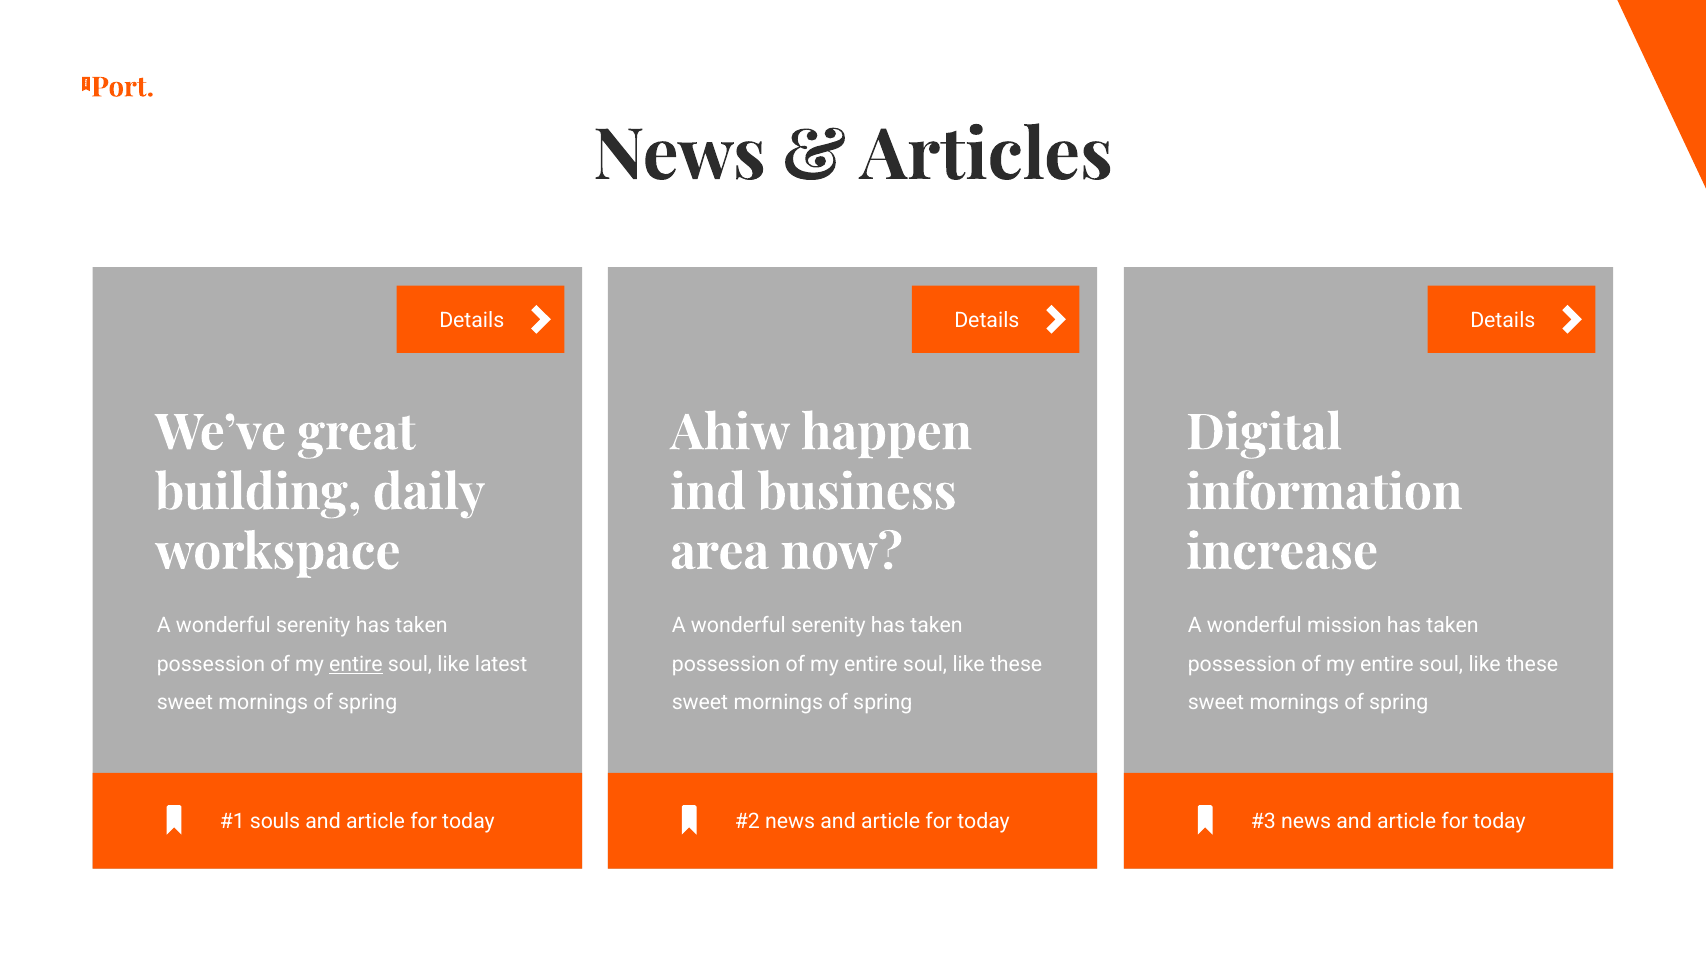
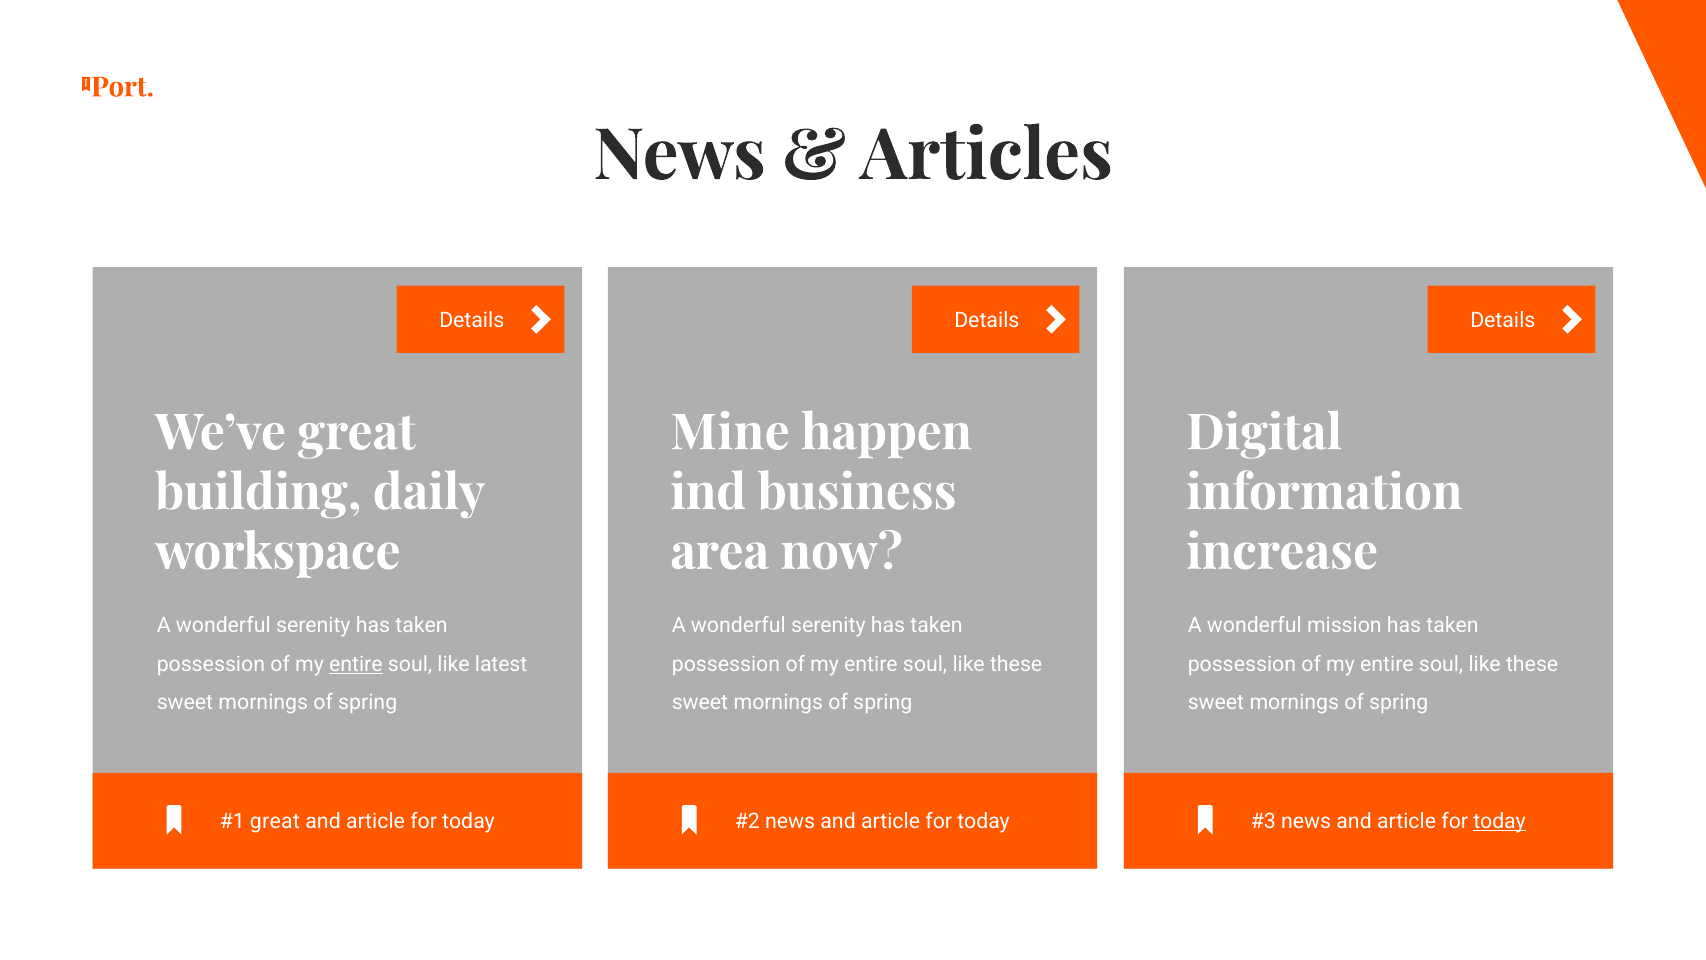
Ahiw: Ahiw -> Mine
souls at (275, 821): souls -> great
today at (1500, 821) underline: none -> present
